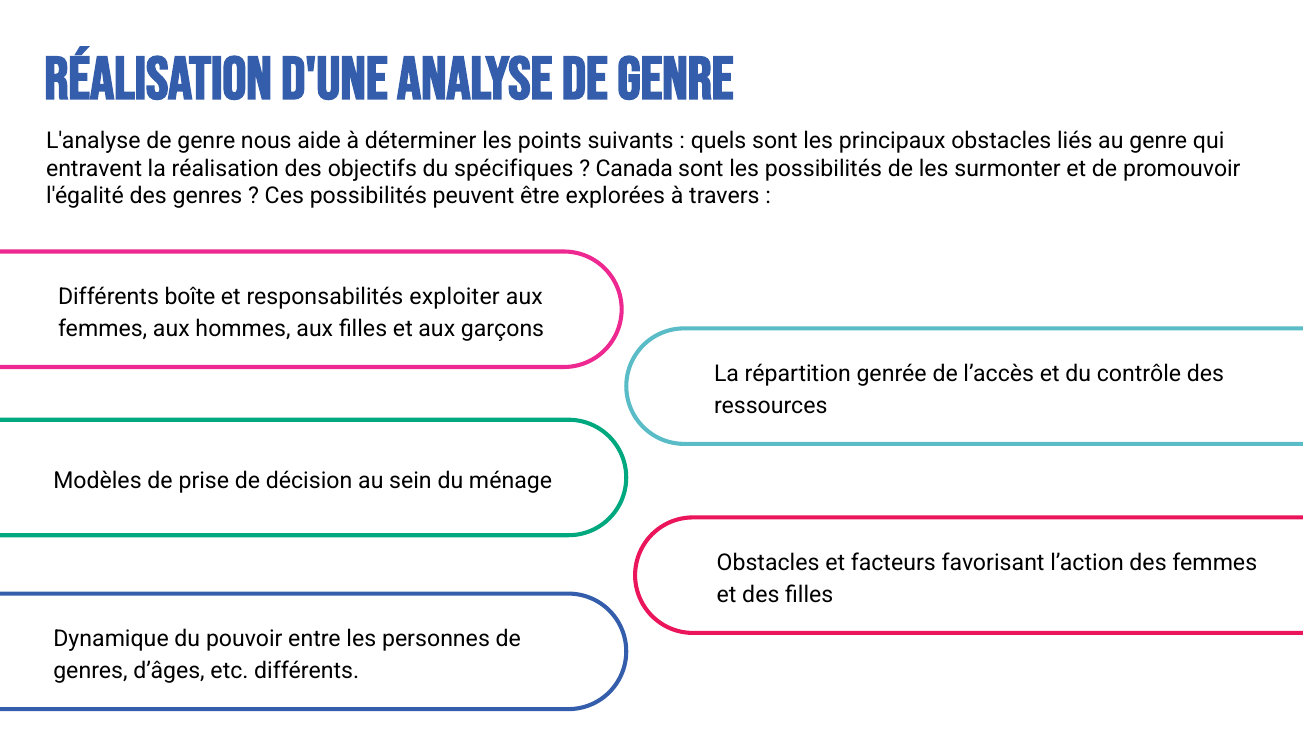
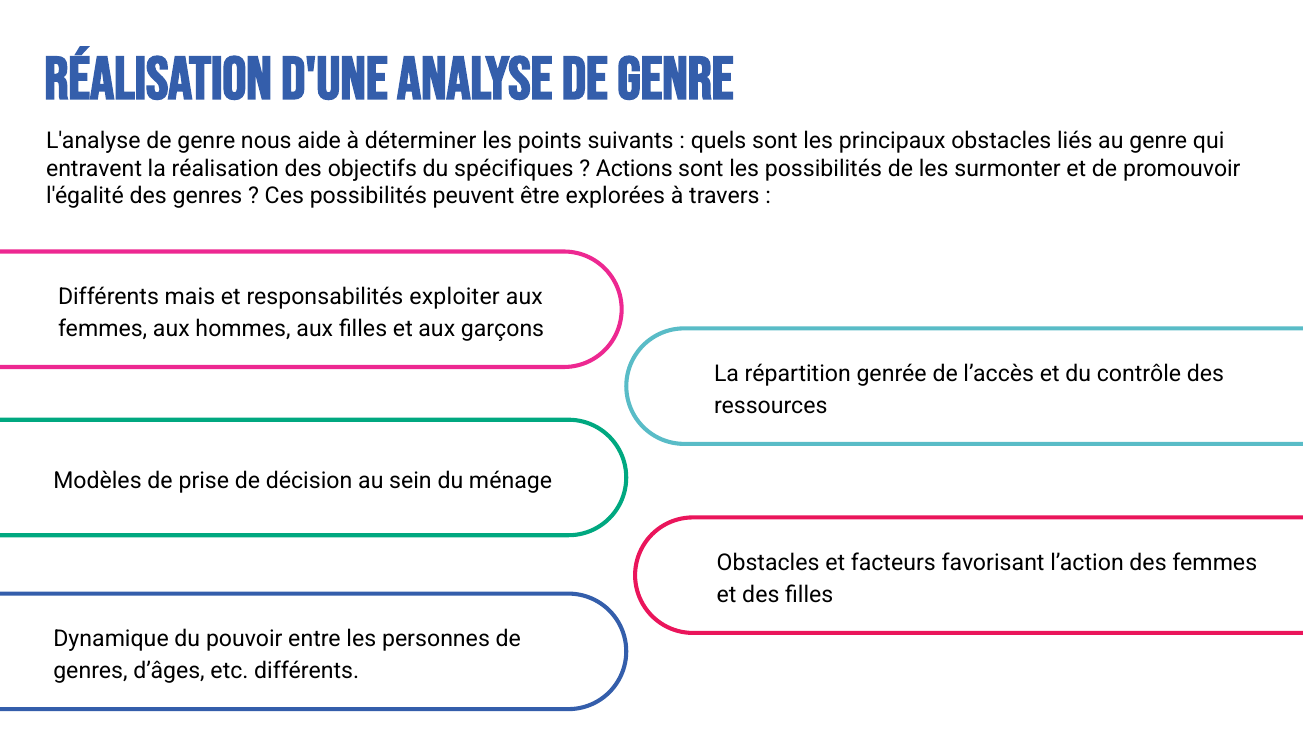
Canada: Canada -> Actions
boîte: boîte -> mais
